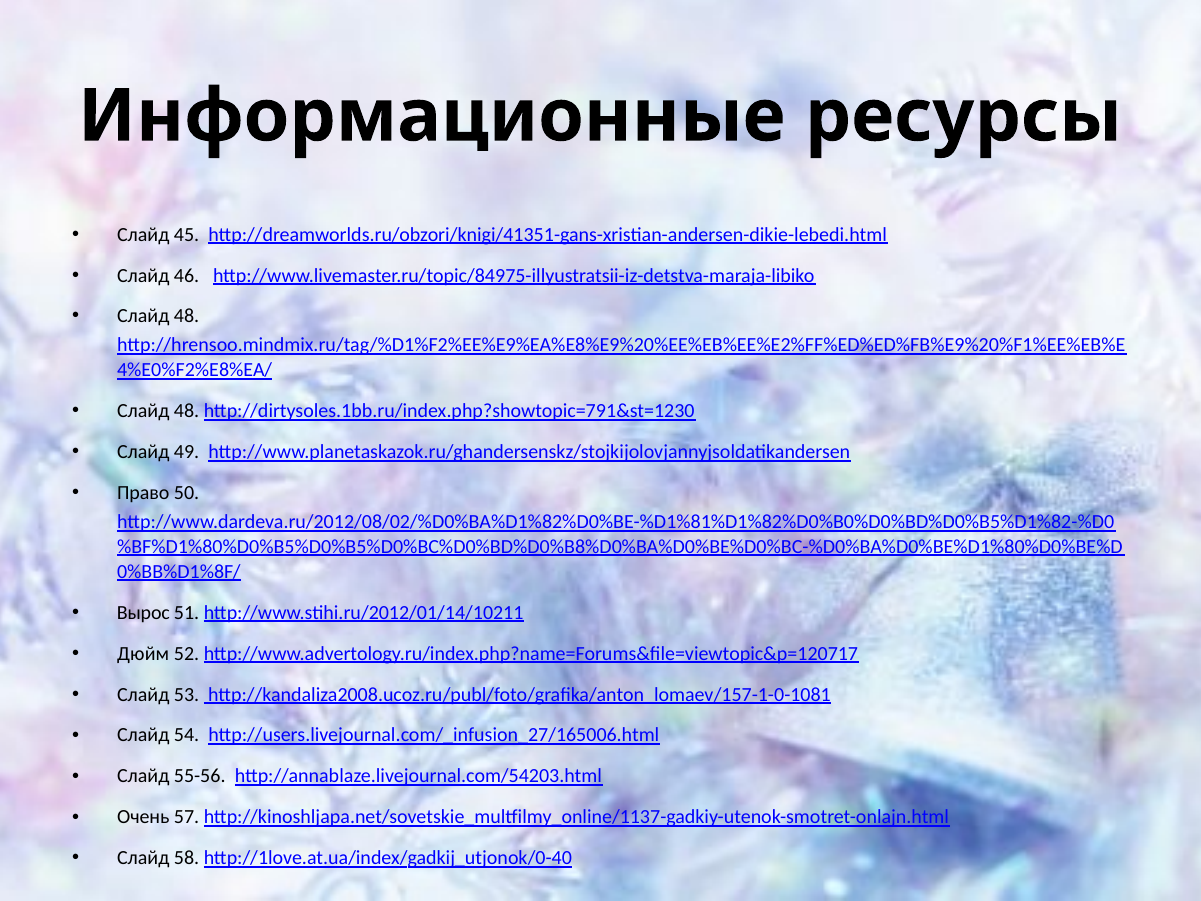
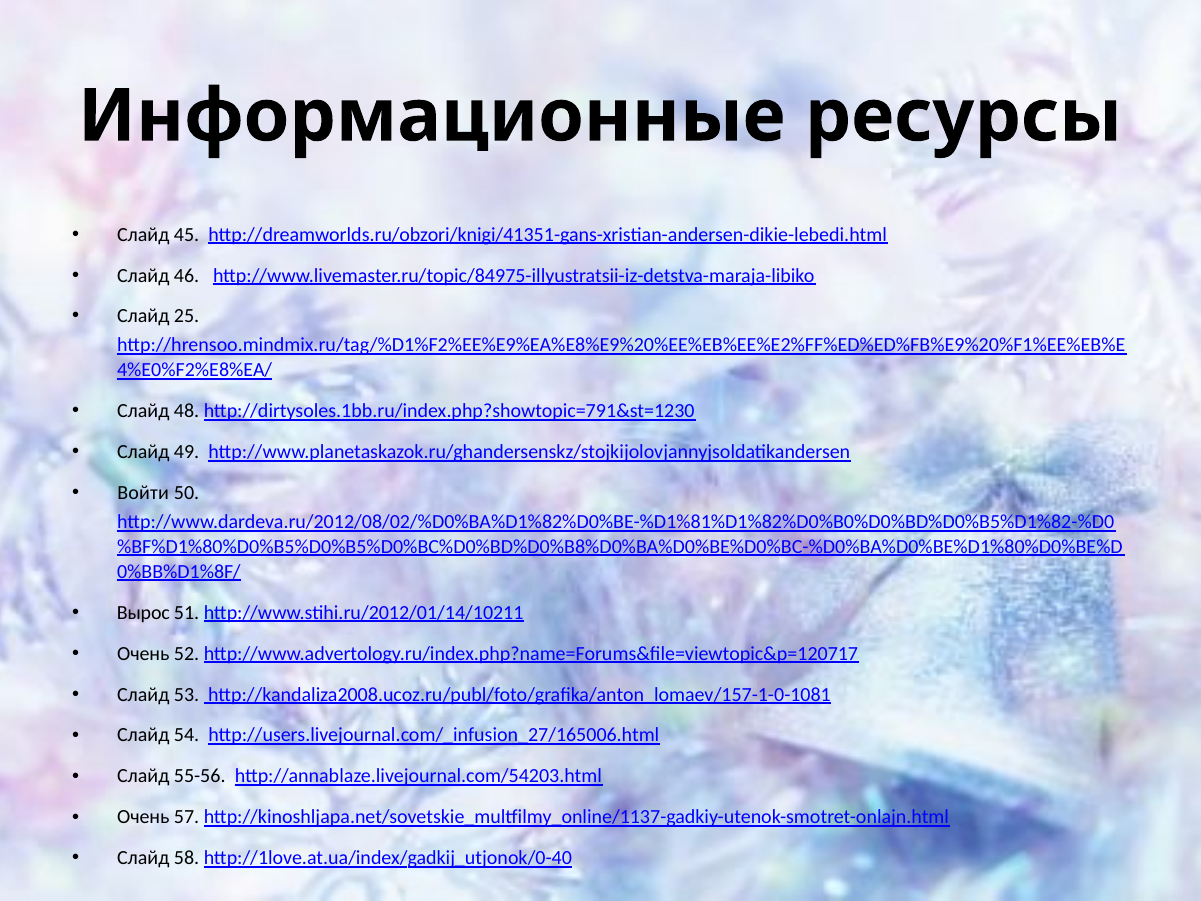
48 at (187, 316): 48 -> 25
Право: Право -> Войти
Дюйм at (143, 653): Дюйм -> Очень
